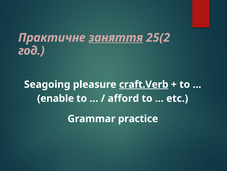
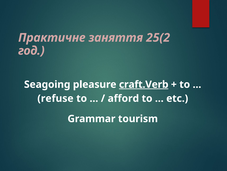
заняття underline: present -> none
enable: enable -> refuse
practice: practice -> tourism
